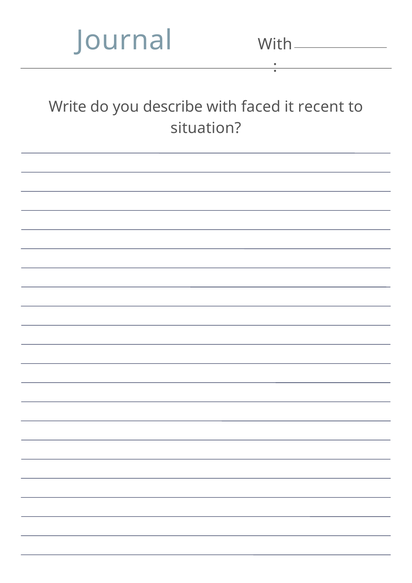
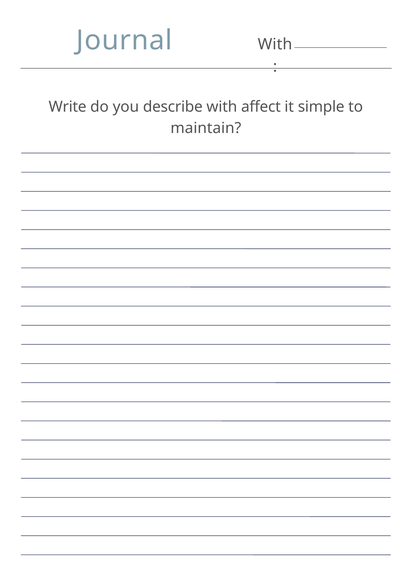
faced: faced -> affect
recent: recent -> simple
situation: situation -> maintain
